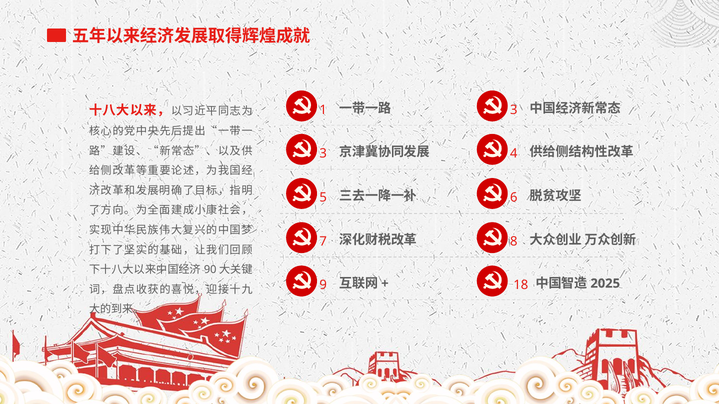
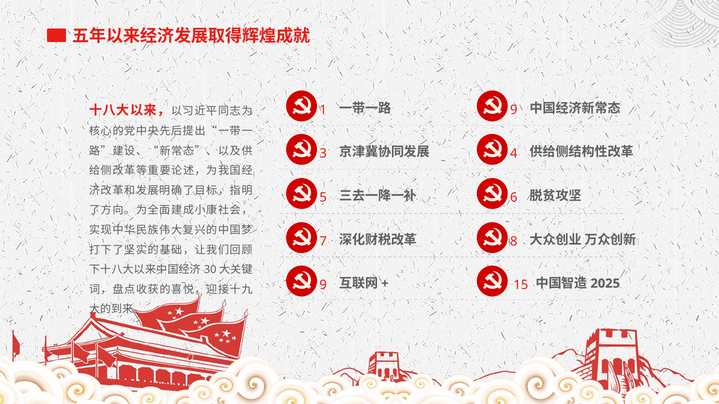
3 at (514, 110): 3 -> 9
90: 90 -> 30
18: 18 -> 15
